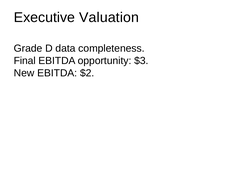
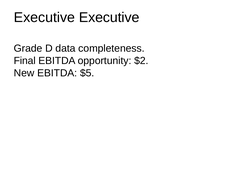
Executive Valuation: Valuation -> Executive
$3: $3 -> $2
$2: $2 -> $5
